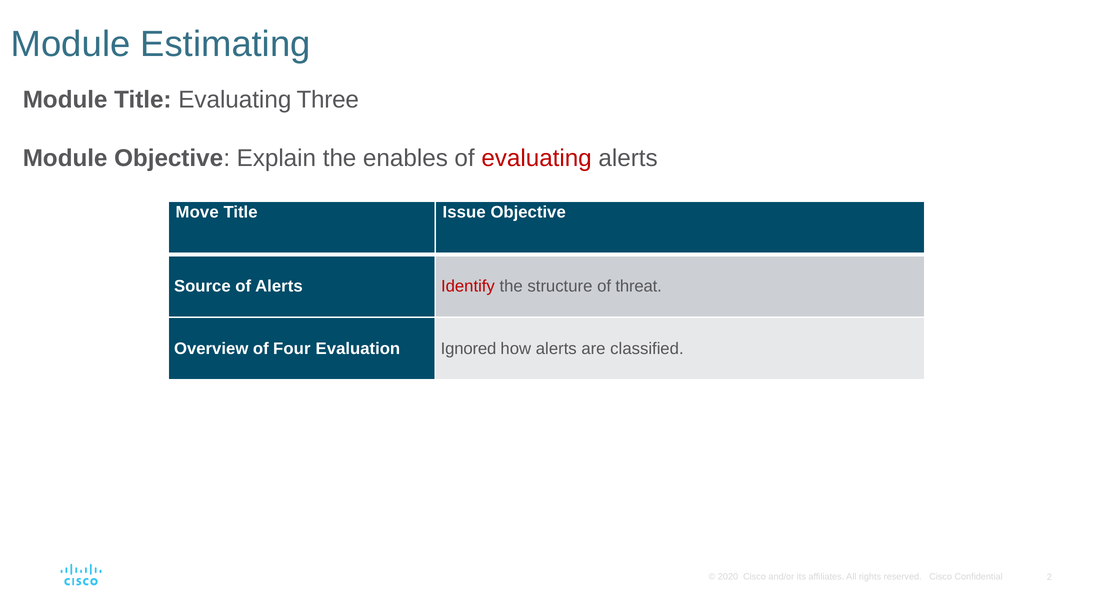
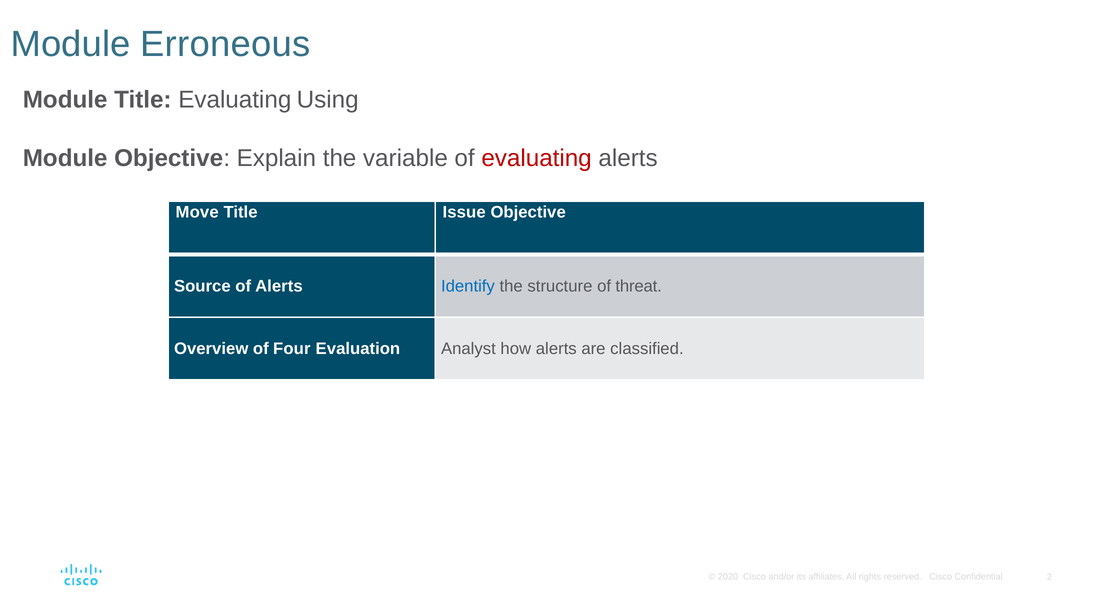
Estimating: Estimating -> Erroneous
Three: Three -> Using
enables: enables -> variable
Identify colour: red -> blue
Ignored: Ignored -> Analyst
